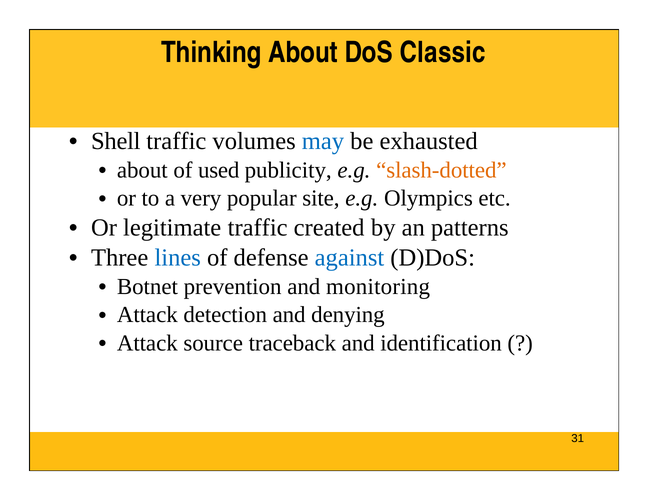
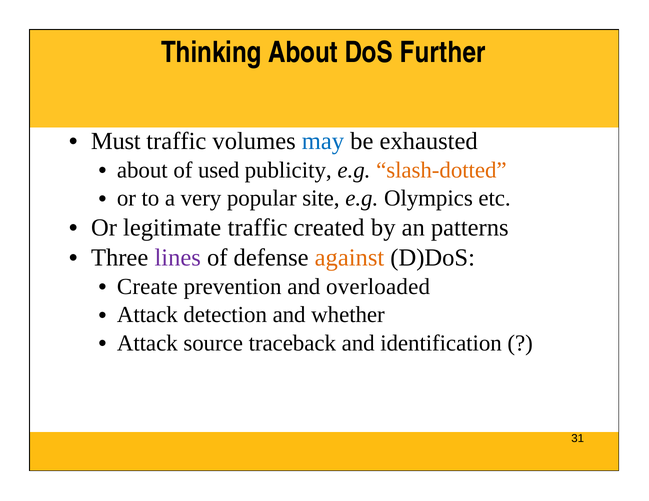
Classic: Classic -> Further
Shell: Shell -> Must
lines colour: blue -> purple
against colour: blue -> orange
Botnet: Botnet -> Create
monitoring: monitoring -> overloaded
denying: denying -> whether
